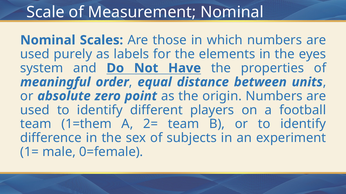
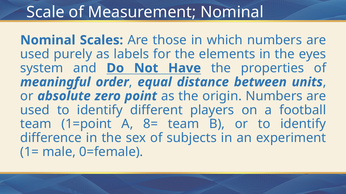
1=them: 1=them -> 1=point
2=: 2= -> 8=
